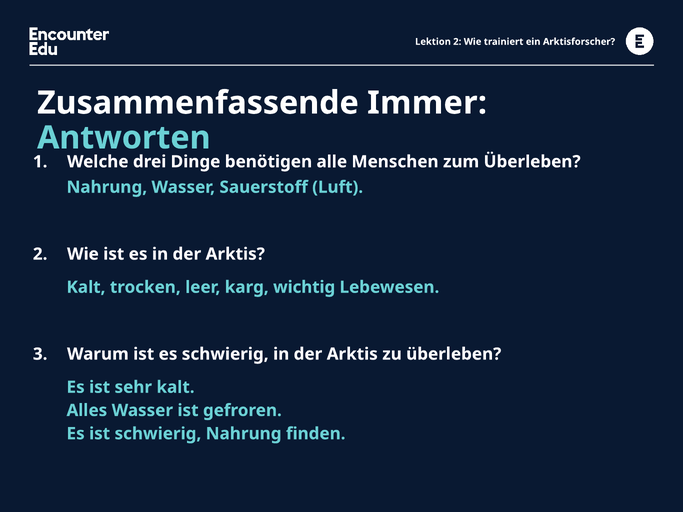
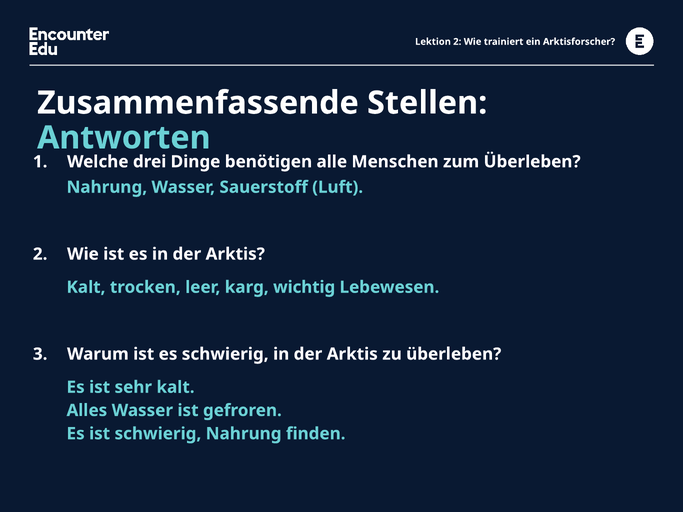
Immer: Immer -> Stellen
